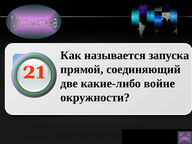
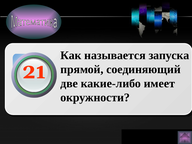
войне: войне -> имеет
